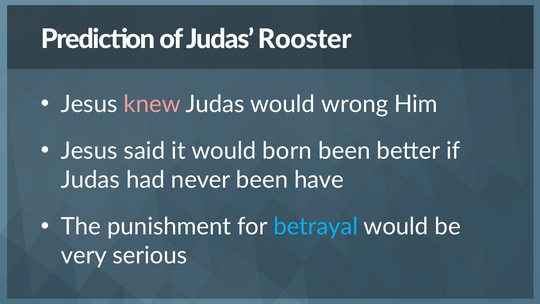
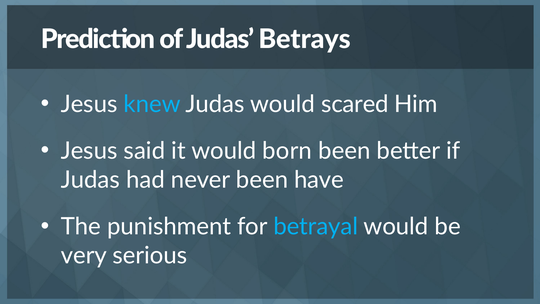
Rooster: Rooster -> Betrays
knew colour: pink -> light blue
wrong: wrong -> scared
